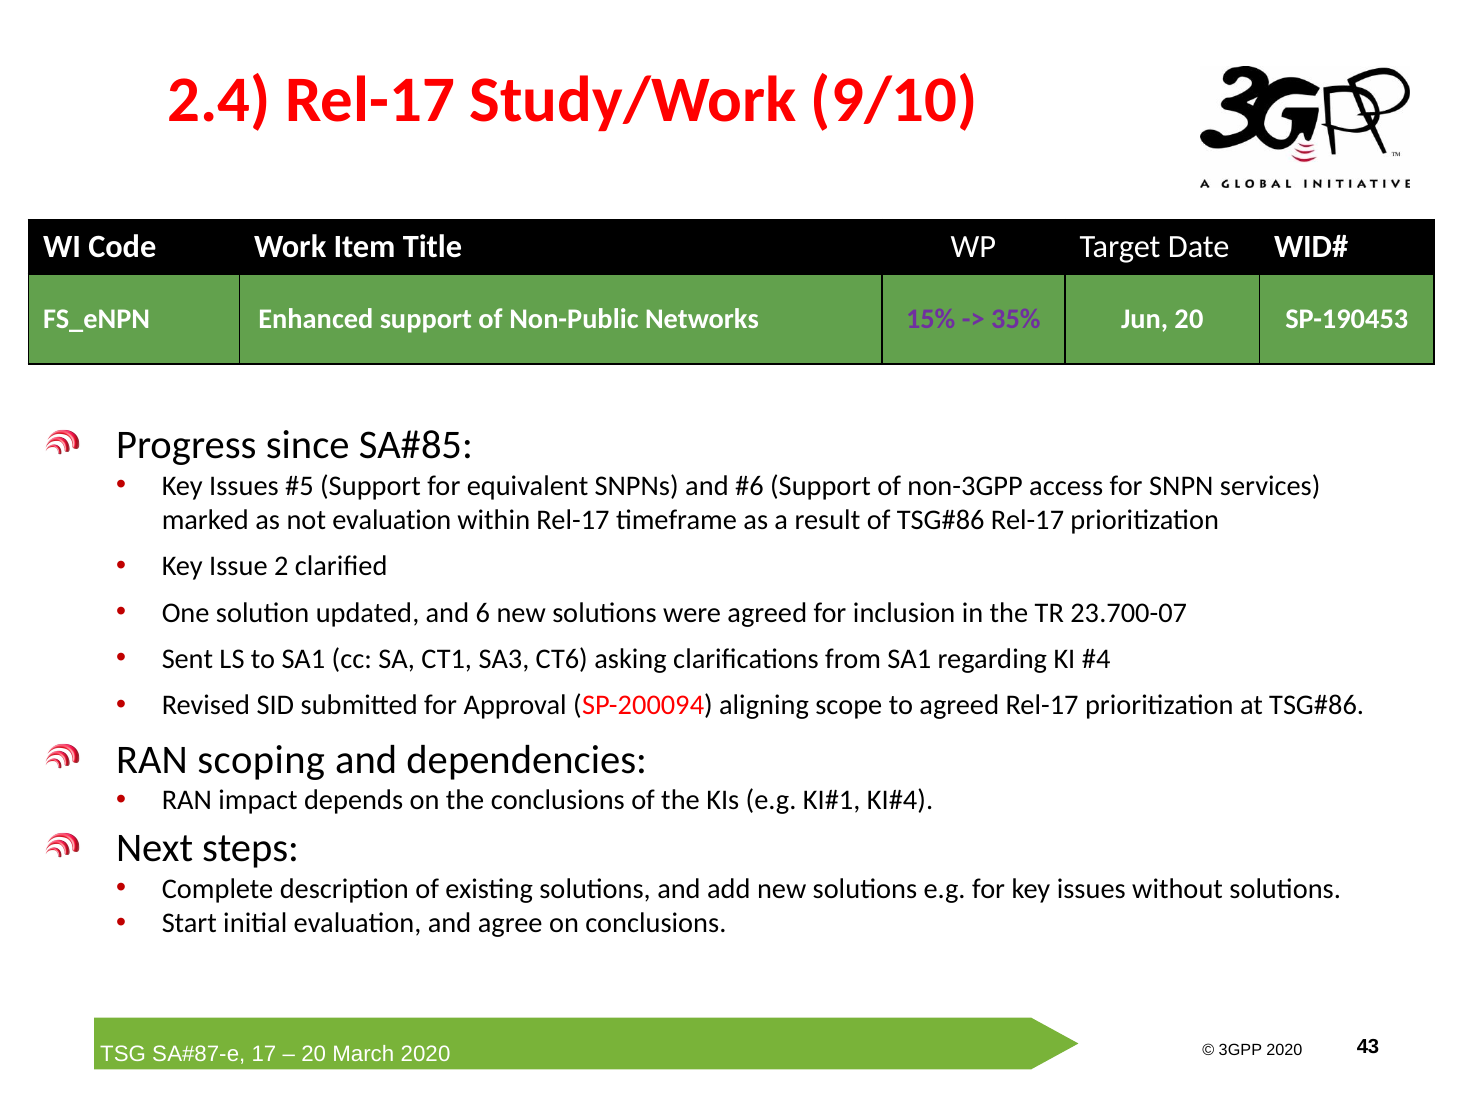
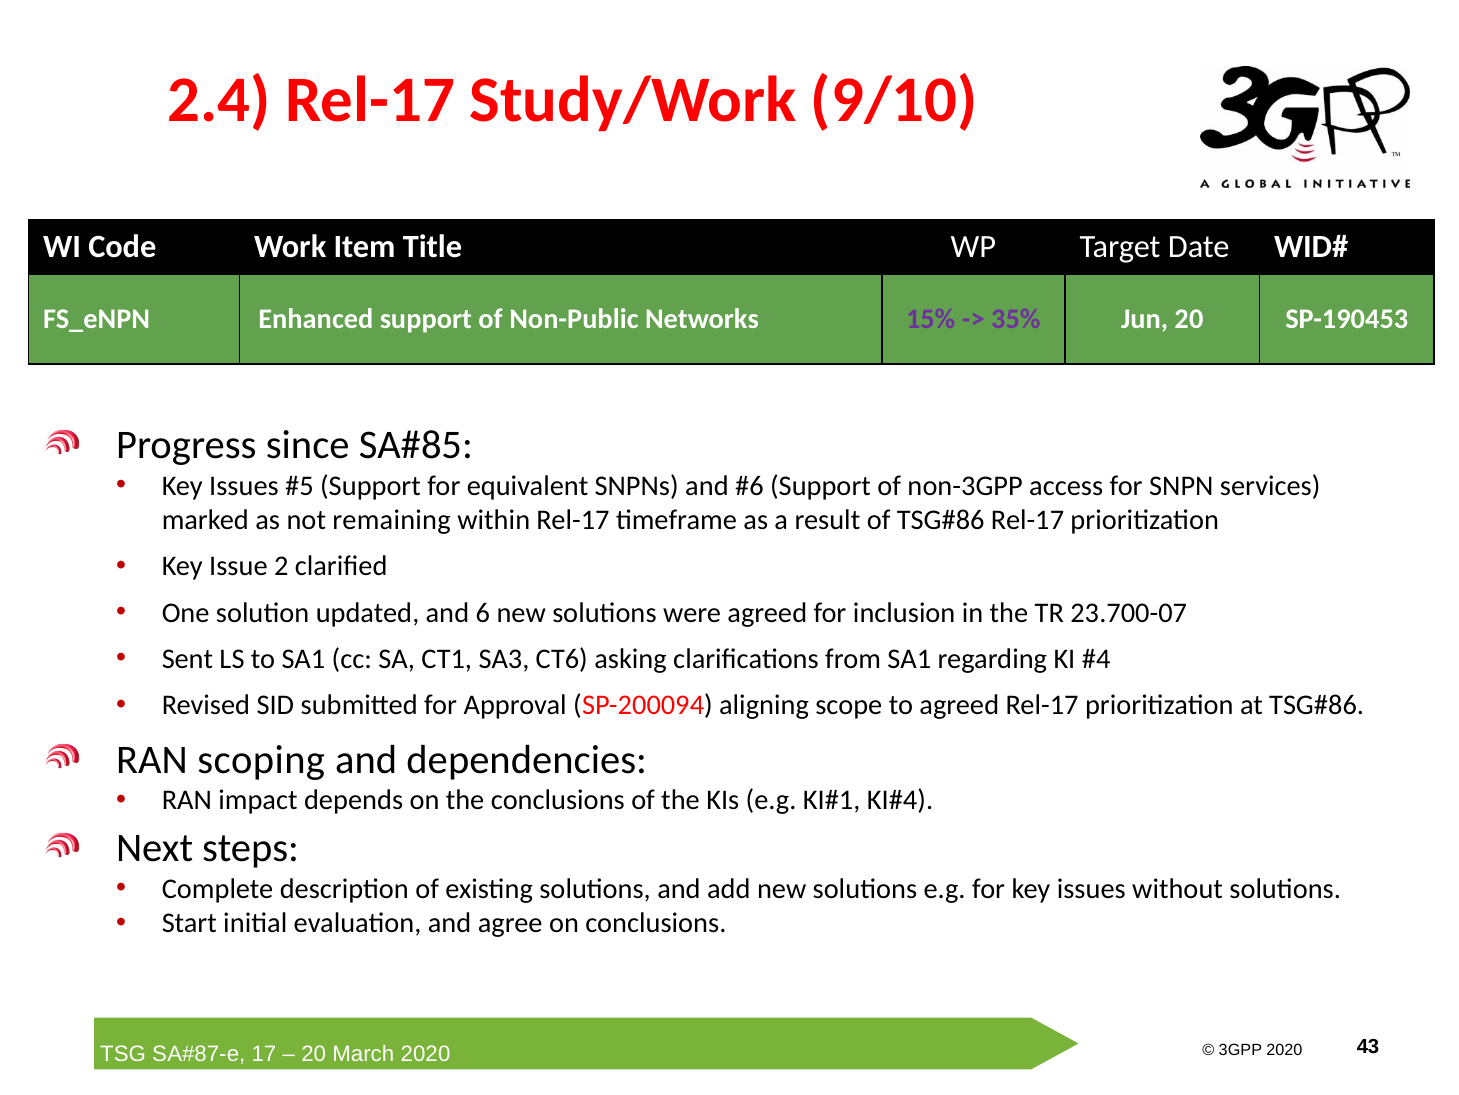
not evaluation: evaluation -> remaining
